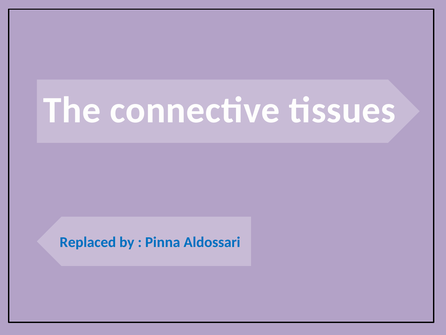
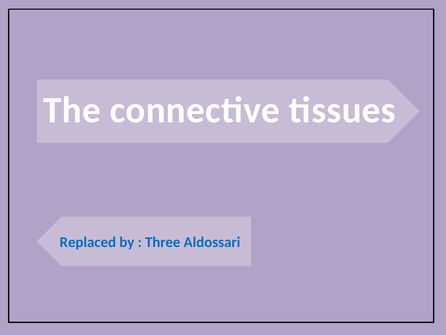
Pinna: Pinna -> Three
